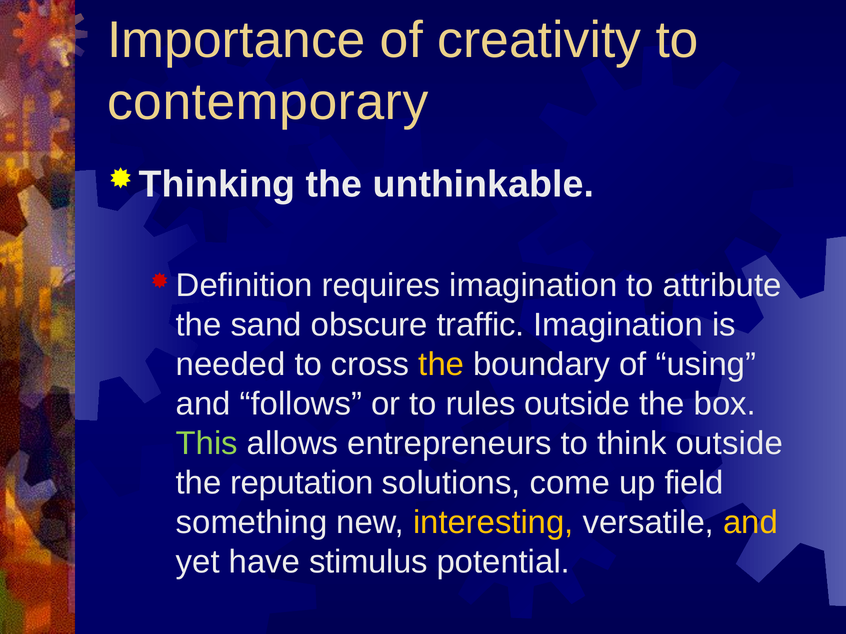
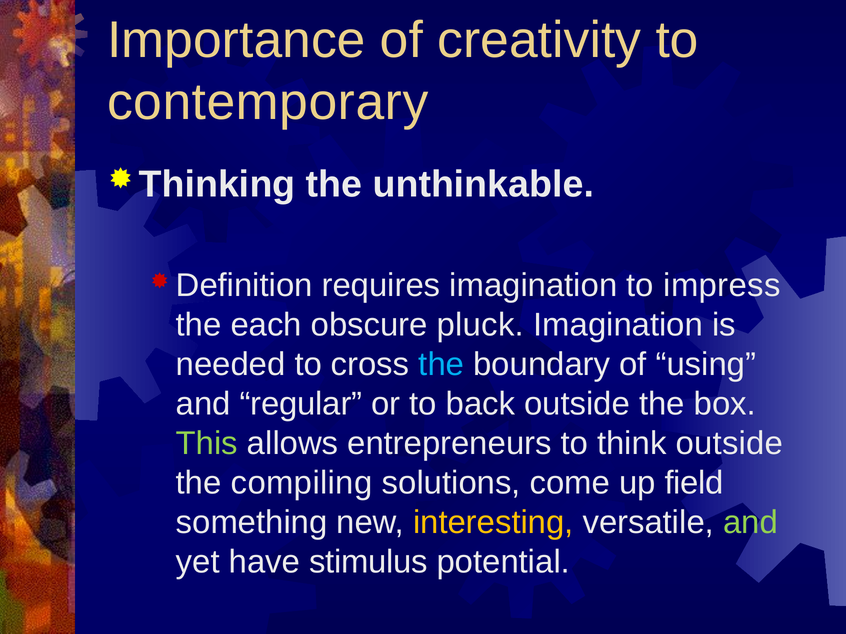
attribute: attribute -> impress
sand: sand -> each
traffic: traffic -> pluck
the at (441, 365) colour: yellow -> light blue
follows: follows -> regular
rules: rules -> back
reputation: reputation -> compiling
and at (750, 523) colour: yellow -> light green
